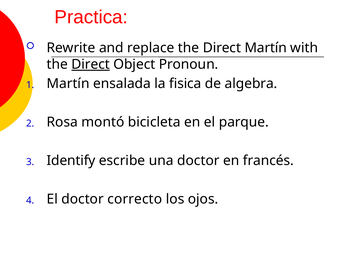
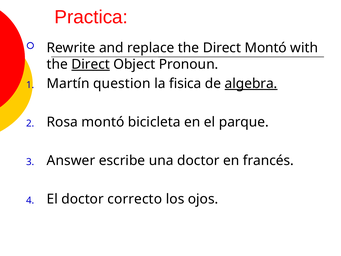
Direct Martín: Martín -> Montó
ensalada: ensalada -> question
algebra underline: none -> present
Identify: Identify -> Answer
